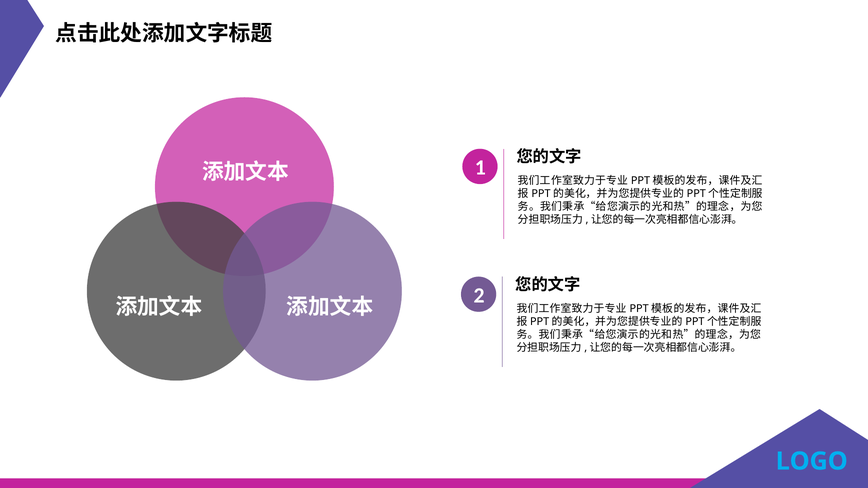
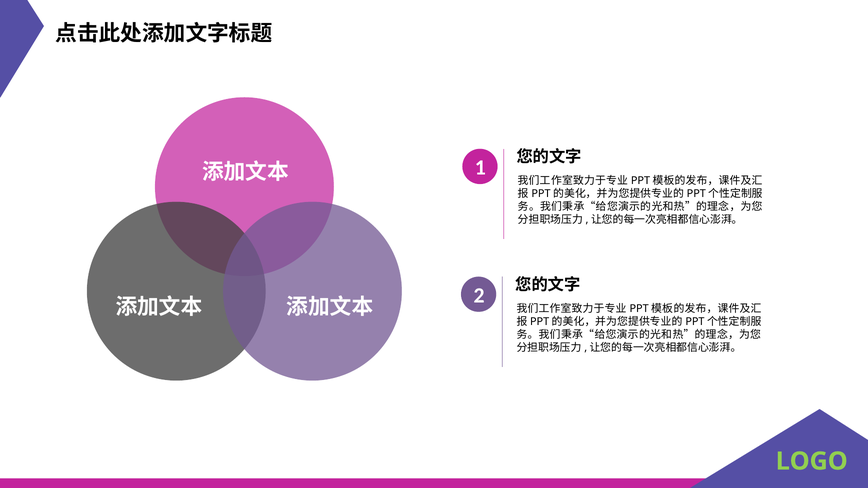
LOGO colour: light blue -> light green
